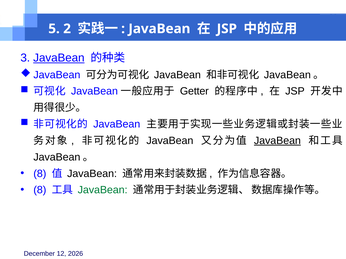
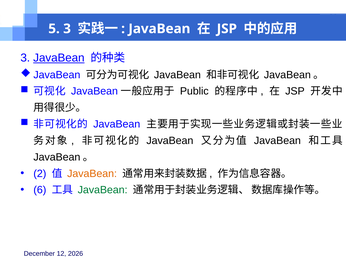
5 2: 2 -> 3
Getter: Getter -> Public
JavaBean at (277, 141) underline: present -> none
8 at (40, 174): 8 -> 2
JavaBean at (92, 174) colour: black -> orange
8 at (40, 190): 8 -> 6
